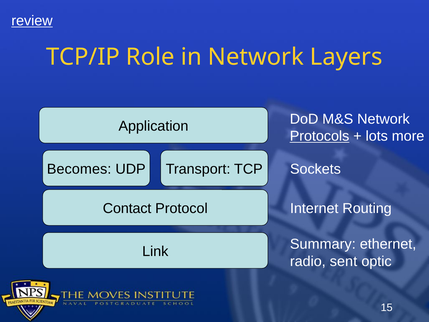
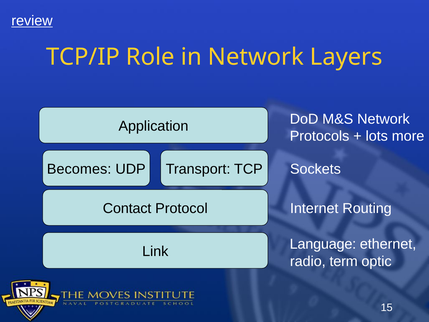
Protocols underline: present -> none
Summary: Summary -> Language
sent: sent -> term
